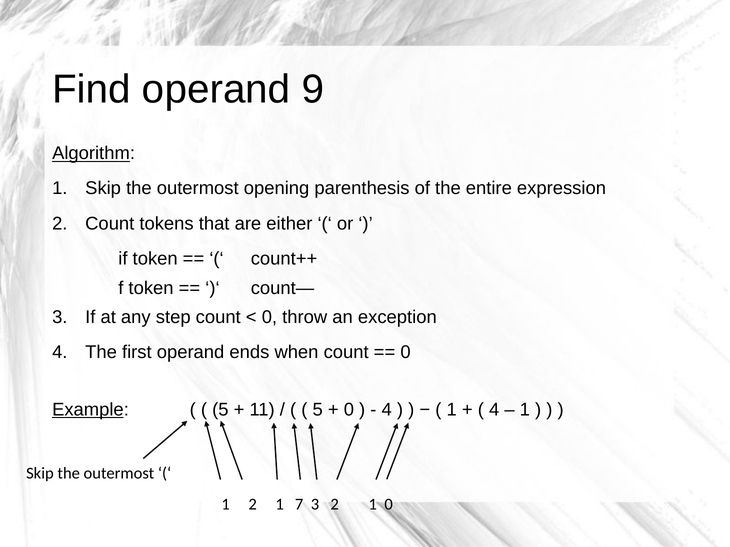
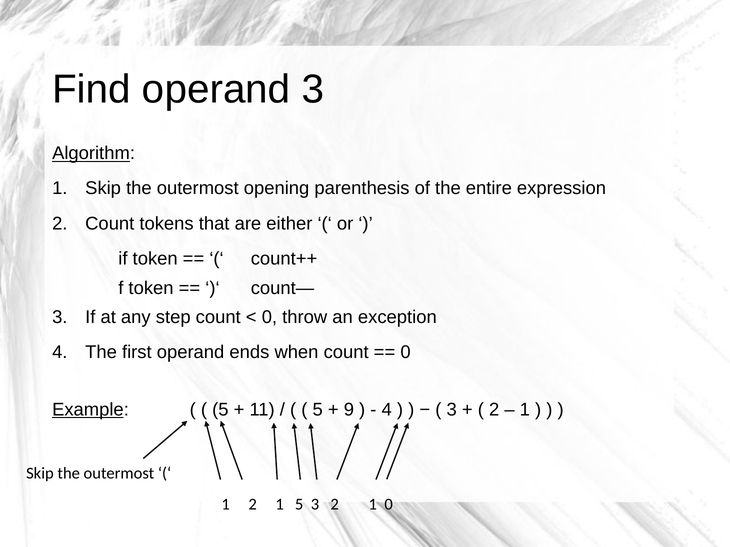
operand 9: 9 -> 3
0 at (349, 410): 0 -> 9
1 at (452, 410): 1 -> 3
4 at (494, 410): 4 -> 2
1 7: 7 -> 5
